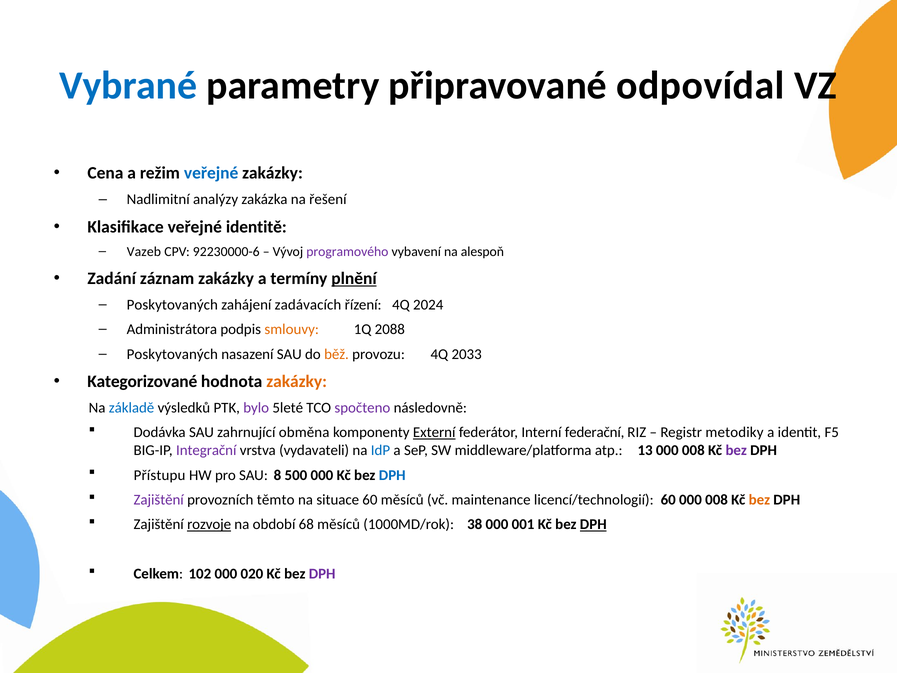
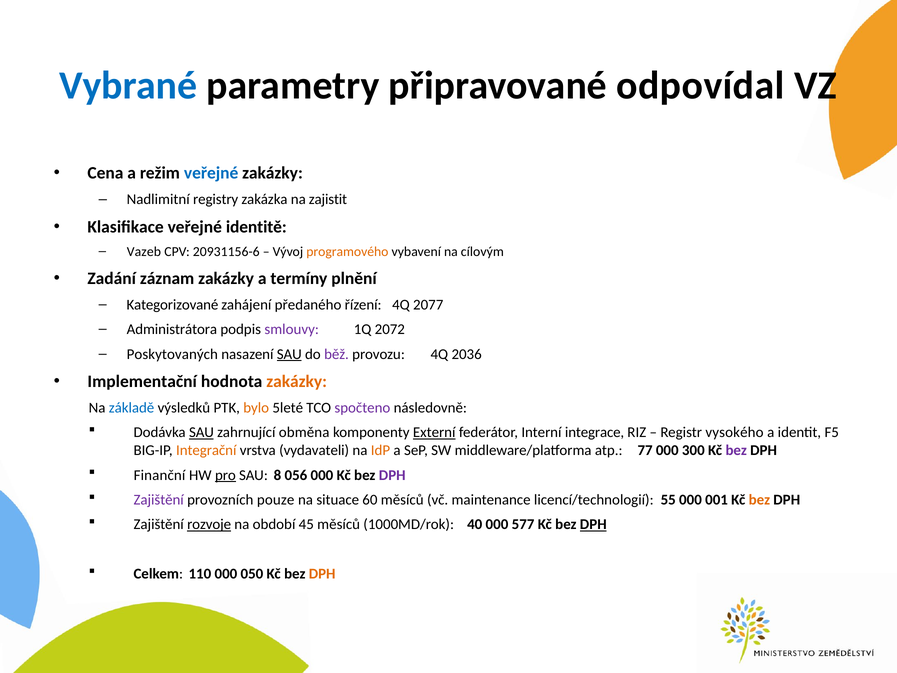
analýzy: analýzy -> registry
řešení: řešení -> zajistit
92230000-6: 92230000-6 -> 20931156-6
programového colour: purple -> orange
alespoň: alespoň -> cílovým
plnění underline: present -> none
Poskytovaných at (172, 305): Poskytovaných -> Kategorizované
zadávacích: zadávacích -> předaného
2024: 2024 -> 2077
smlouvy colour: orange -> purple
2088: 2088 -> 2072
SAU at (289, 354) underline: none -> present
běž colour: orange -> purple
2033: 2033 -> 2036
Kategorizované: Kategorizované -> Implementační
bylo colour: purple -> orange
SAU at (201, 432) underline: none -> present
federační: federační -> integrace
metodiky: metodiky -> vysokého
Integrační colour: purple -> orange
IdP colour: blue -> orange
13: 13 -> 77
008 at (693, 450): 008 -> 300
Přístupu: Přístupu -> Finanční
pro underline: none -> present
500: 500 -> 056
DPH at (392, 475) colour: blue -> purple
těmto: těmto -> pouze
licencí/technologií 60: 60 -> 55
008 at (717, 500): 008 -> 001
68: 68 -> 45
38: 38 -> 40
001: 001 -> 577
102: 102 -> 110
020: 020 -> 050
DPH at (322, 574) colour: purple -> orange
